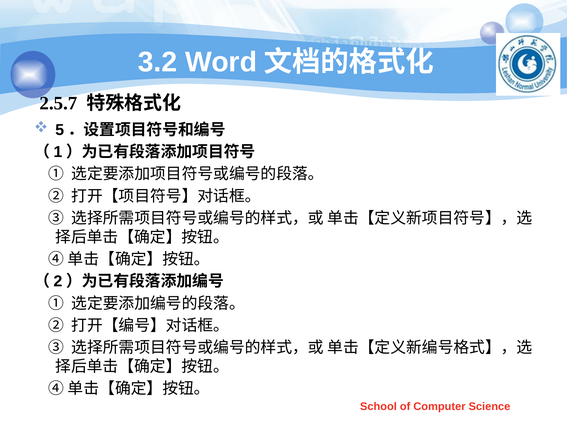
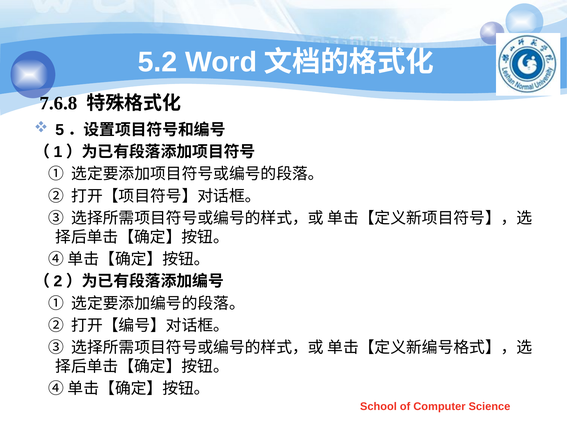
3.2: 3.2 -> 5.2
2.5.7: 2.5.7 -> 7.6.8
